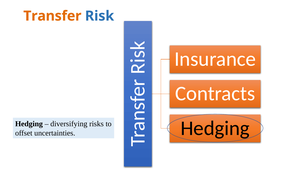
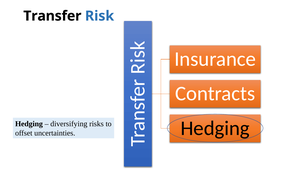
Transfer colour: orange -> black
